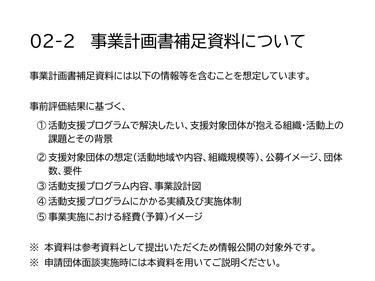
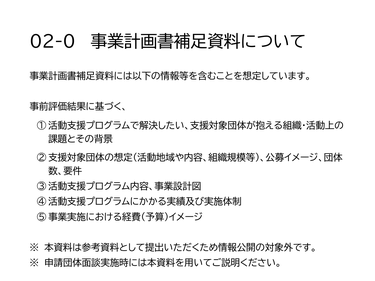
02-2: 02-2 -> 02-0
